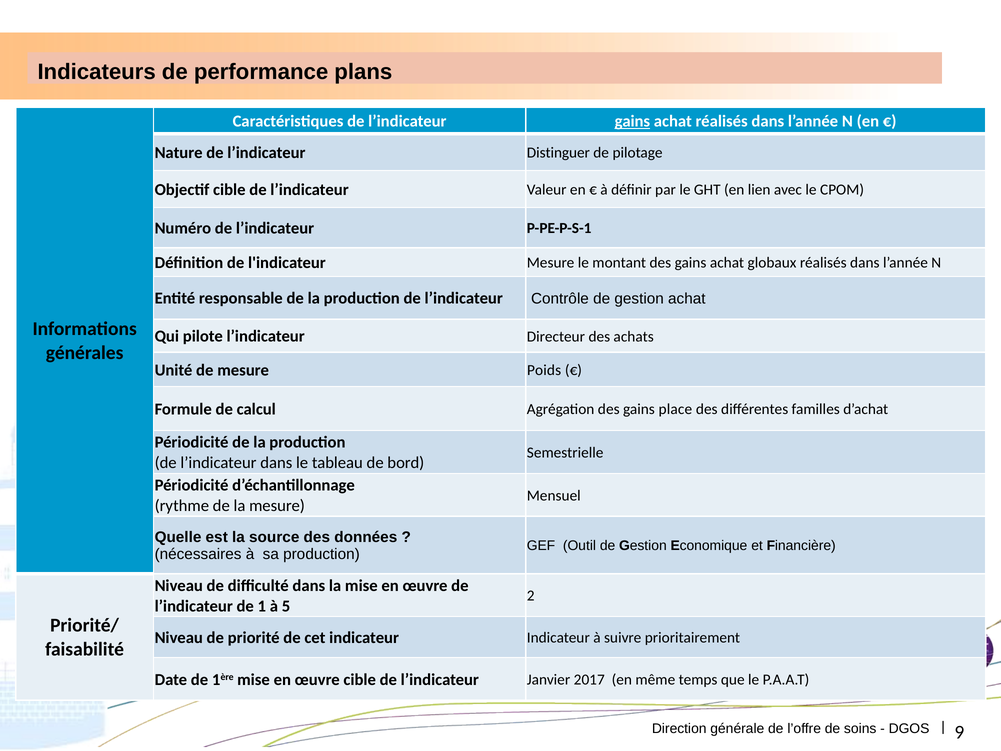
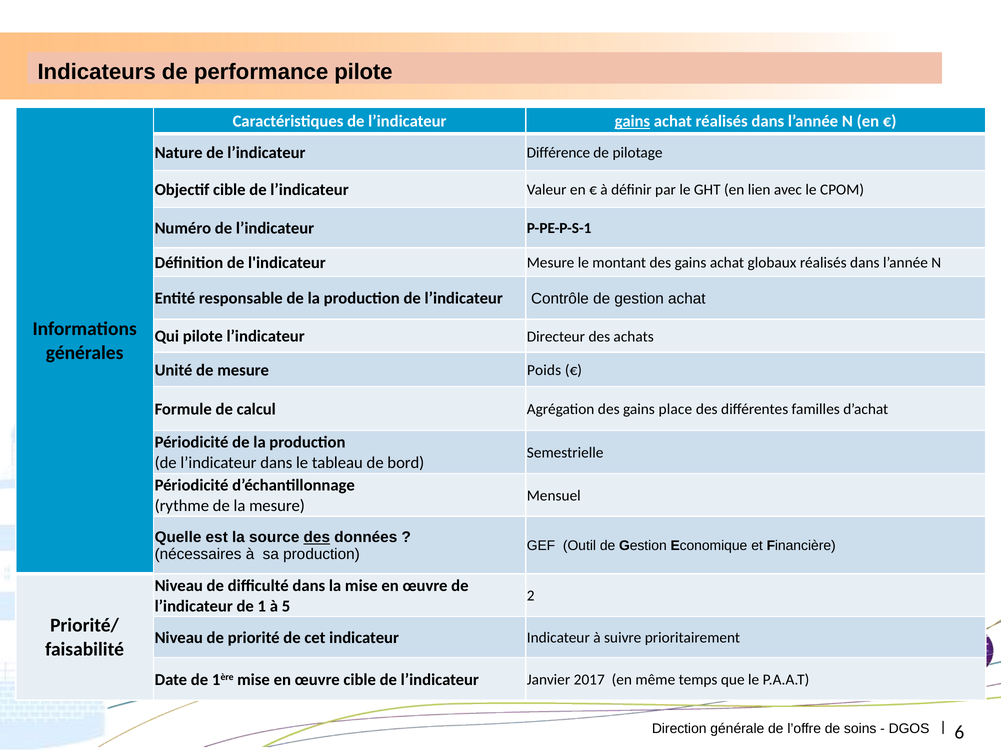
performance plans: plans -> pilote
Distinguer: Distinguer -> Différence
des at (317, 537) underline: none -> present
9: 9 -> 6
